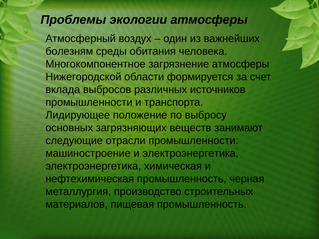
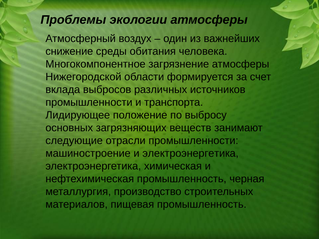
болезням: болезням -> снижение
